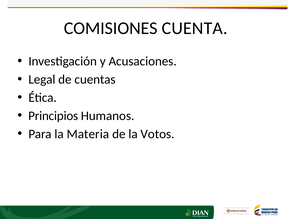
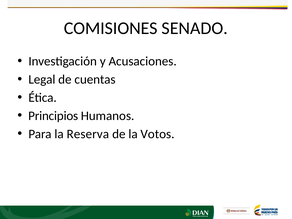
CUENTA: CUENTA -> SENADO
Materia: Materia -> Reserva
